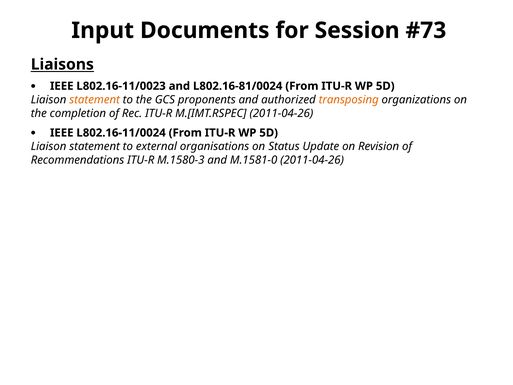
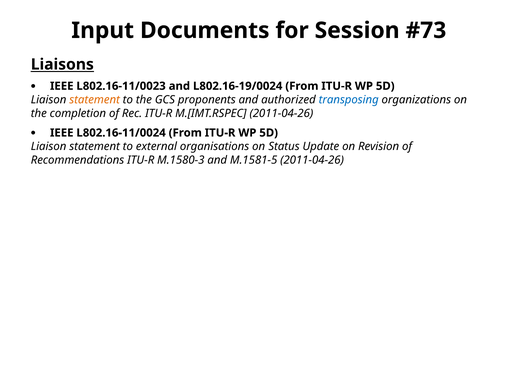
L802.16-81/0024: L802.16-81/0024 -> L802.16-19/0024
transposing colour: orange -> blue
M.1581-0: M.1581-0 -> M.1581-5
